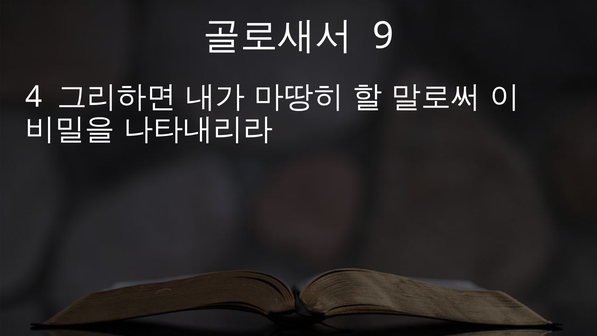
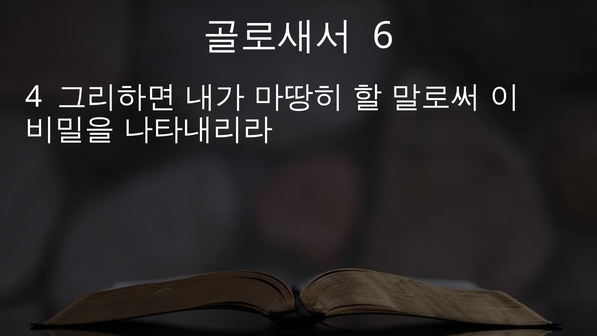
9: 9 -> 6
